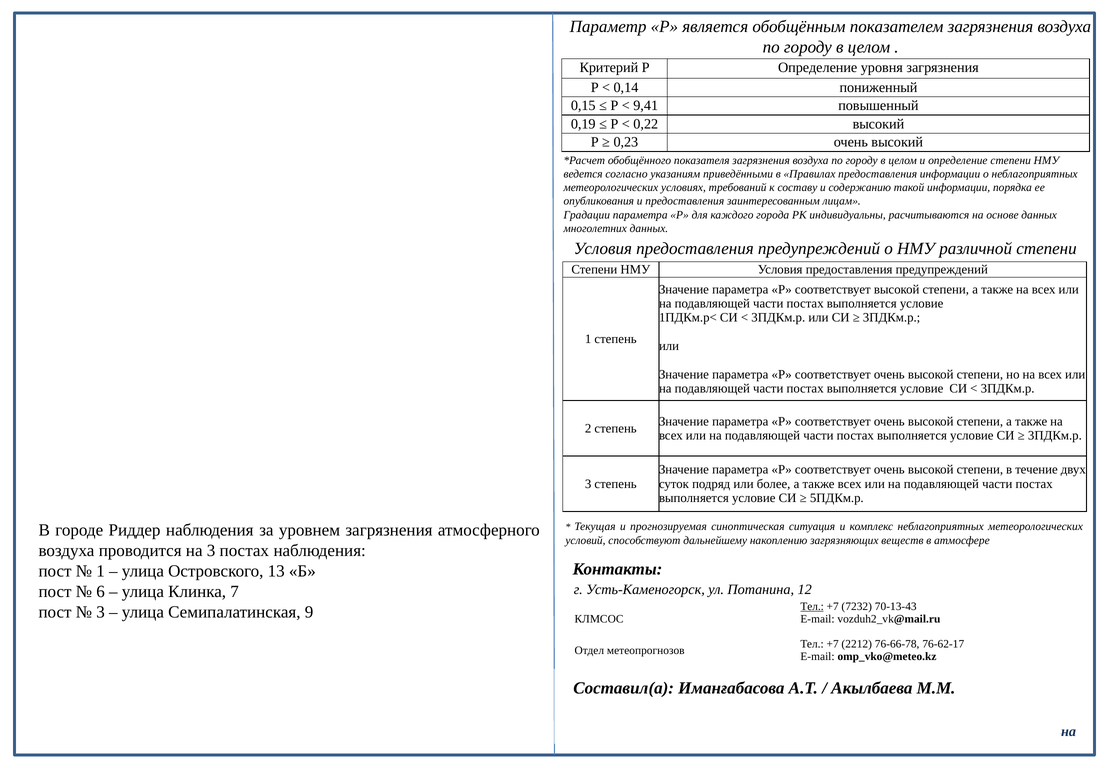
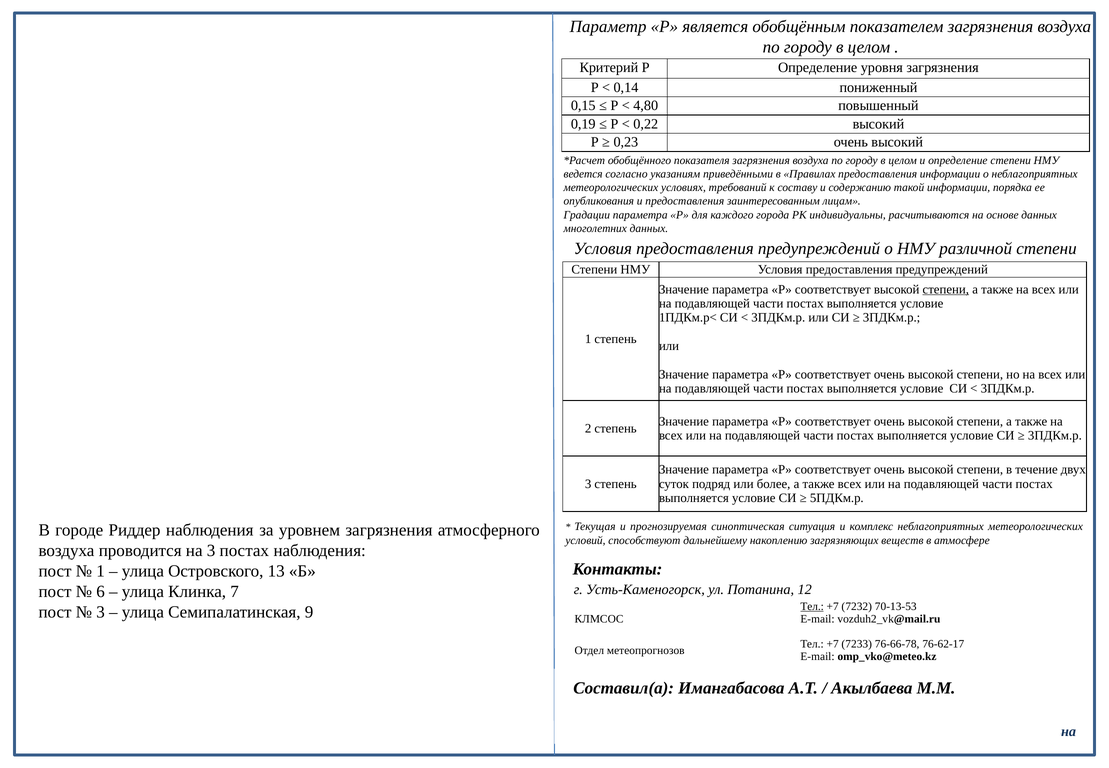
9,41: 9,41 -> 4,80
степени at (946, 289) underline: none -> present
70-13-43: 70-13-43 -> 70-13-53
2212: 2212 -> 7233
